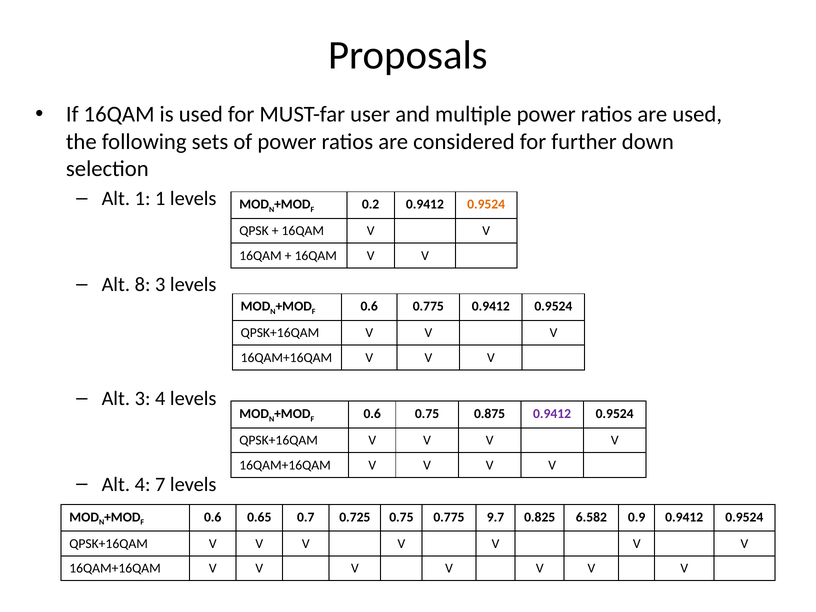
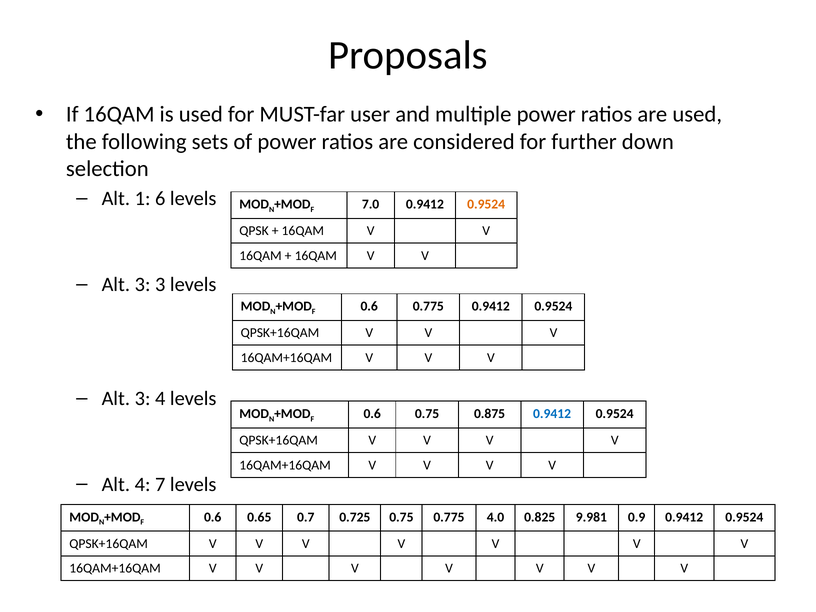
1 1: 1 -> 6
0.2: 0.2 -> 7.0
8 at (143, 284): 8 -> 3
0.9412 at (552, 414) colour: purple -> blue
9.7: 9.7 -> 4.0
6.582: 6.582 -> 9.981
